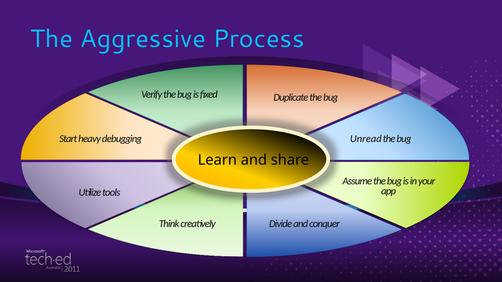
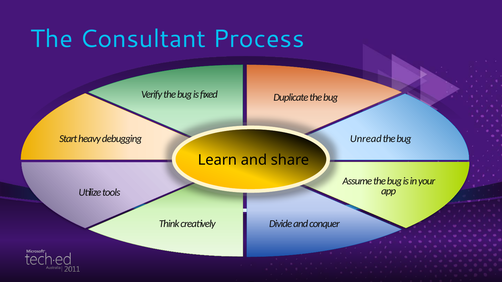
Aggressive: Aggressive -> Consultant
